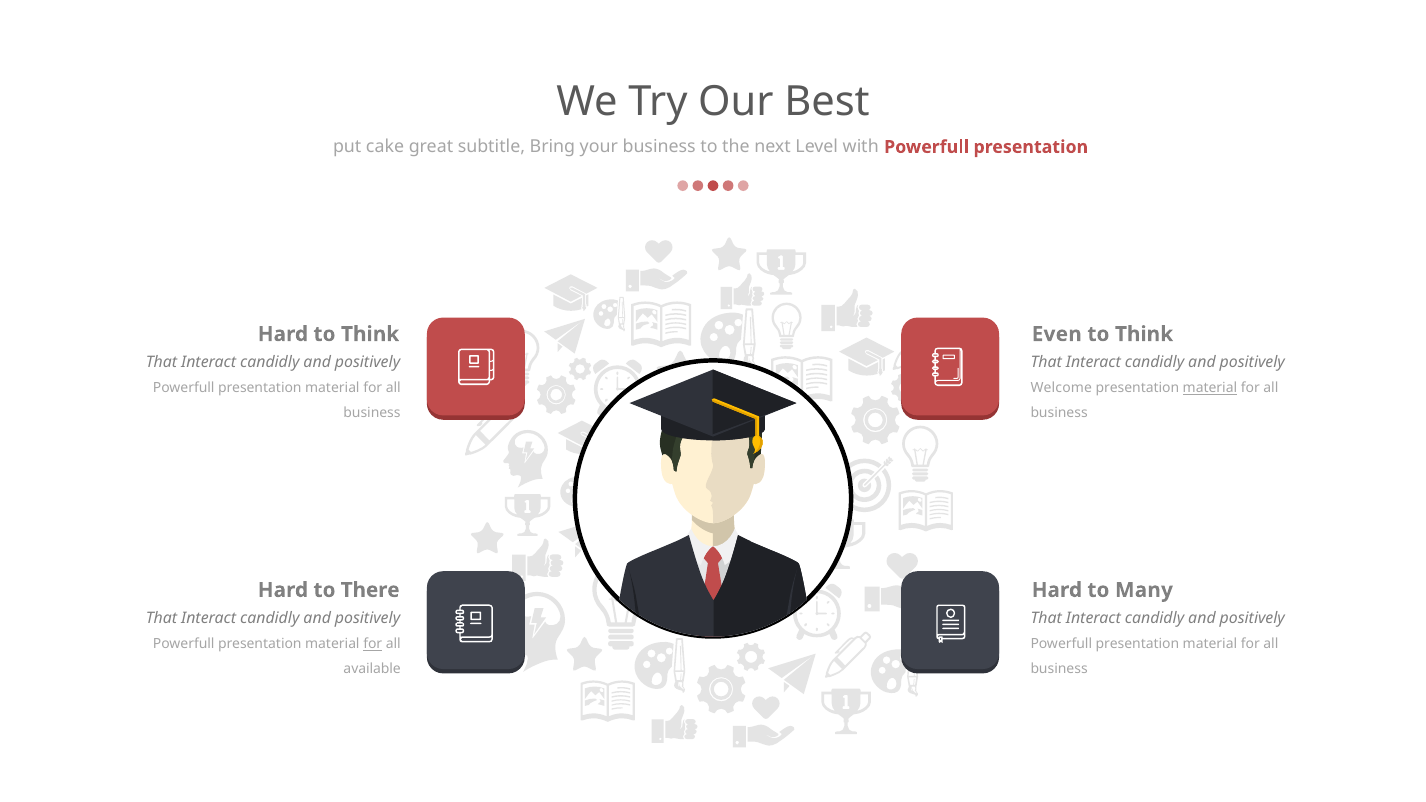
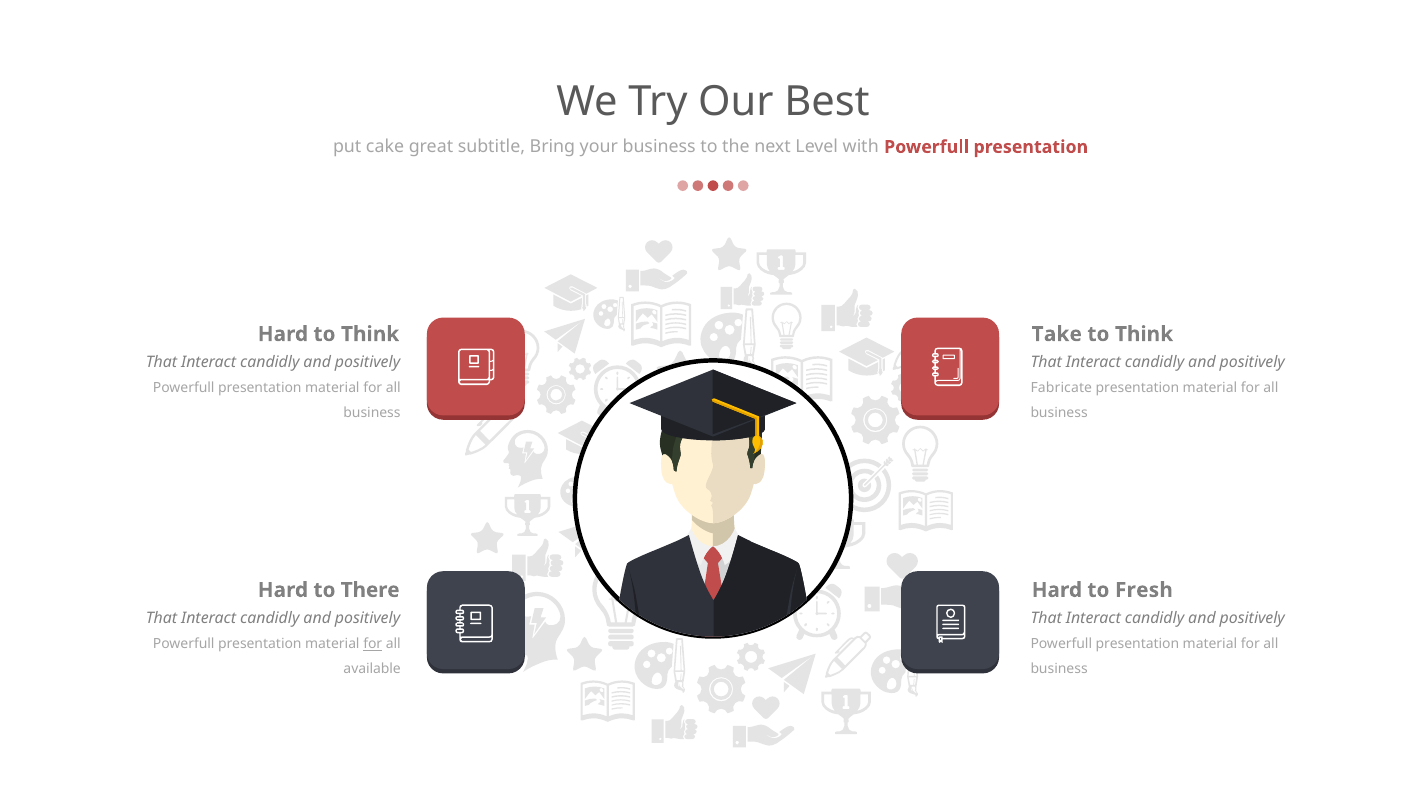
Even: Even -> Take
Welcome: Welcome -> Fabricate
material at (1210, 388) underline: present -> none
Many: Many -> Fresh
